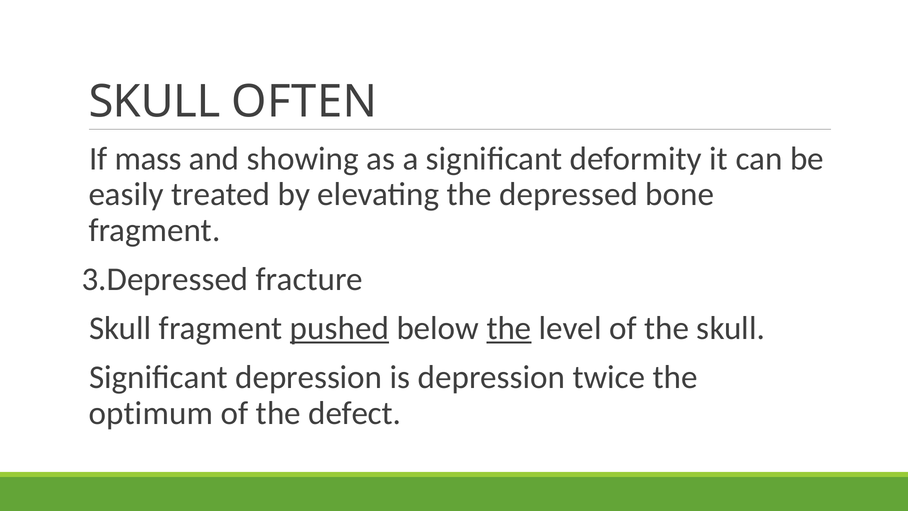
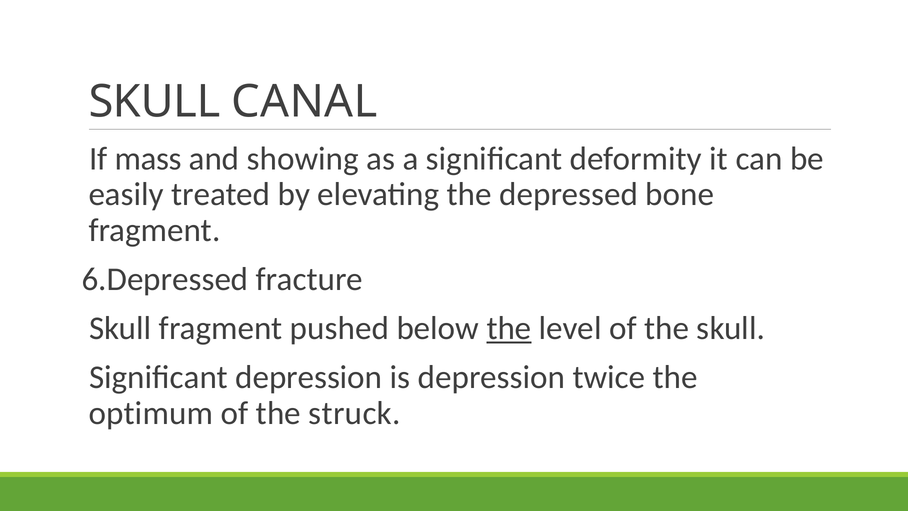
OFTEN: OFTEN -> CANAL
3.Depressed: 3.Depressed -> 6.Depressed
pushed underline: present -> none
defect: defect -> struck
